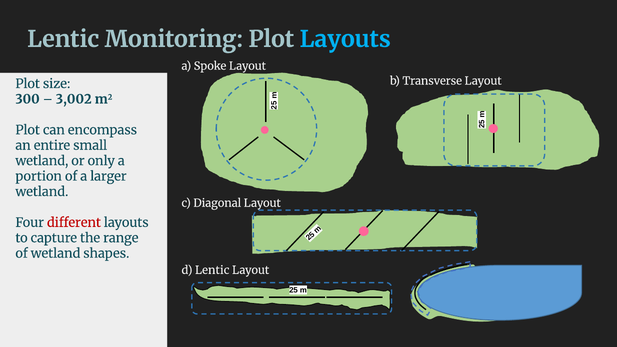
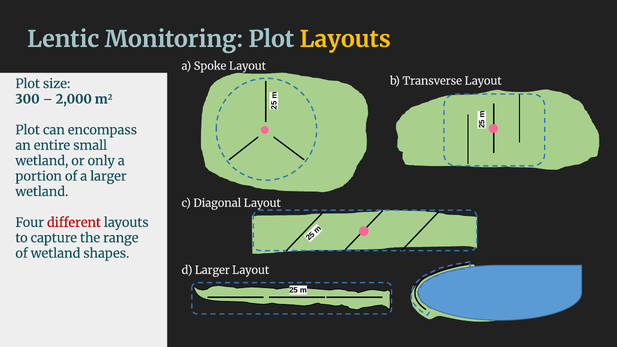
Layouts at (345, 39) colour: light blue -> yellow
3,002: 3,002 -> 2,000
d Lentic: Lentic -> Larger
